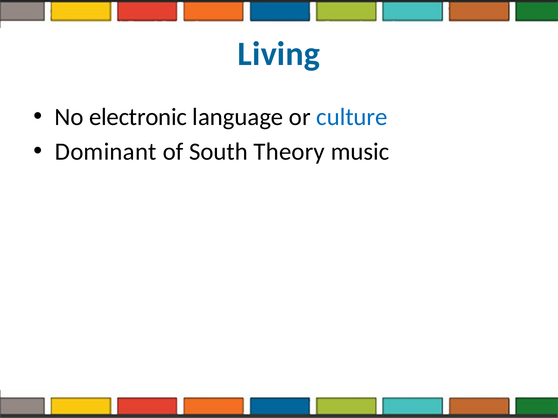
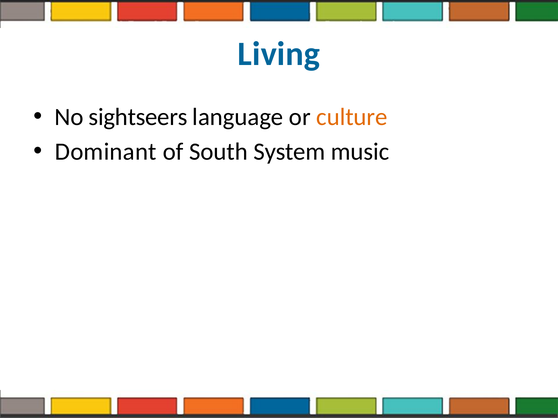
electronic: electronic -> sightseers
culture colour: blue -> orange
Theory: Theory -> System
